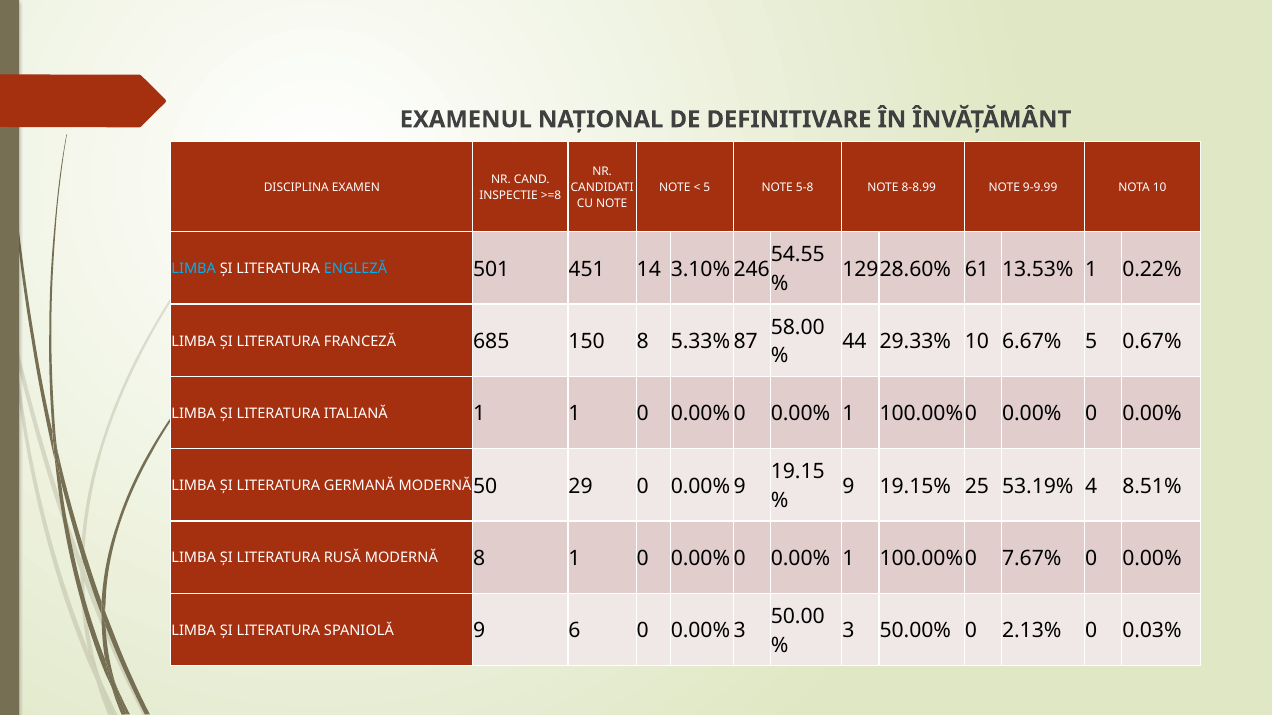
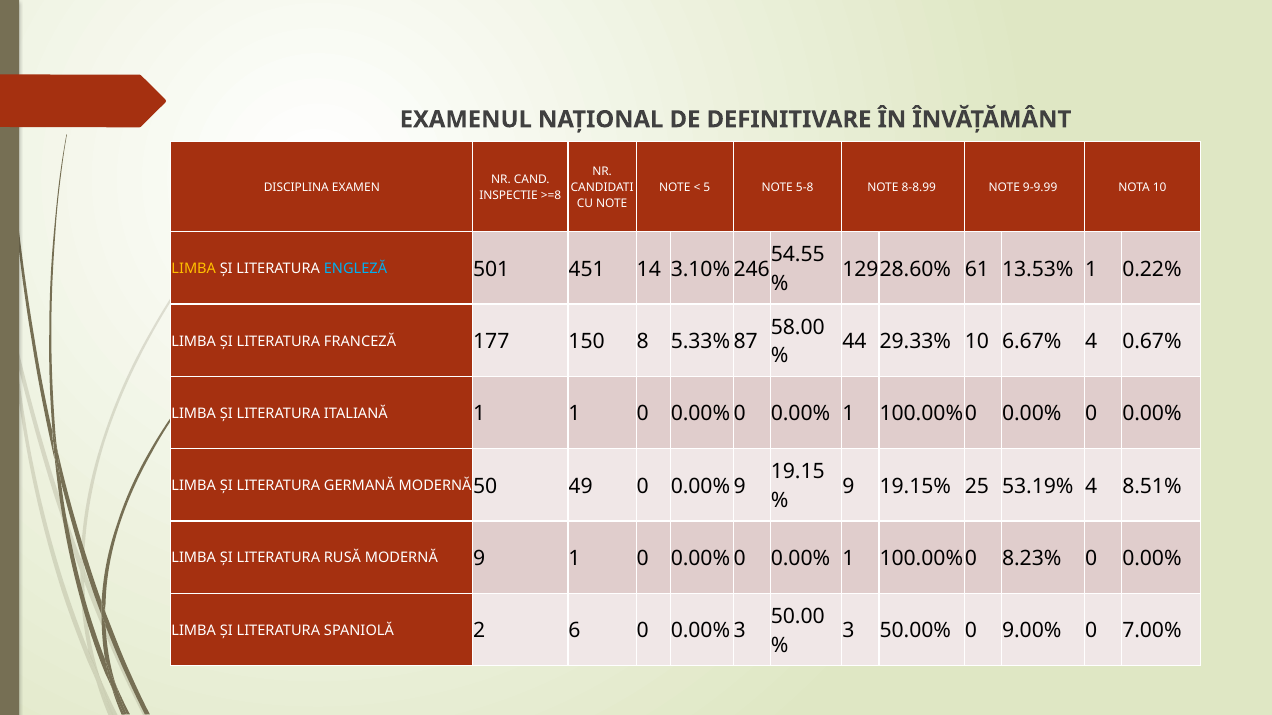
LIMBA at (194, 269) colour: light blue -> yellow
6.67% 5: 5 -> 4
685: 685 -> 177
29: 29 -> 49
MODERNĂ 8: 8 -> 9
7.67%: 7.67% -> 8.23%
2.13%: 2.13% -> 9.00%
0.03%: 0.03% -> 7.00%
SPANIOLĂ 9: 9 -> 2
